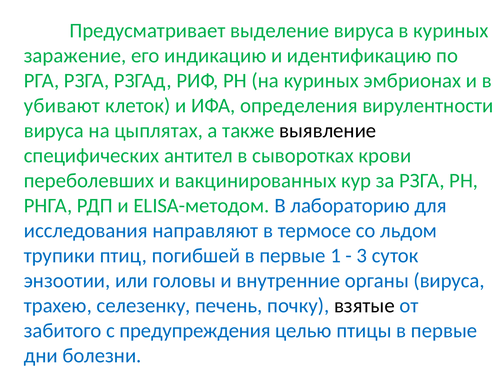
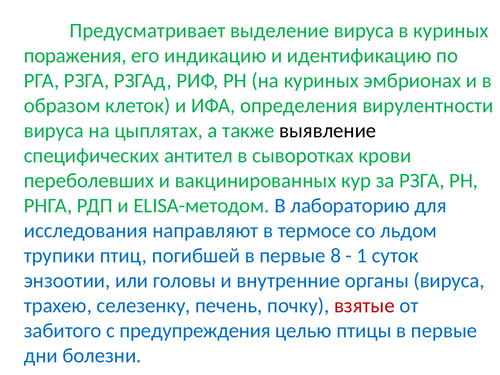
заражение: заражение -> поражения
убивают: убивают -> образом
1: 1 -> 8
3: 3 -> 1
взятые colour: black -> red
